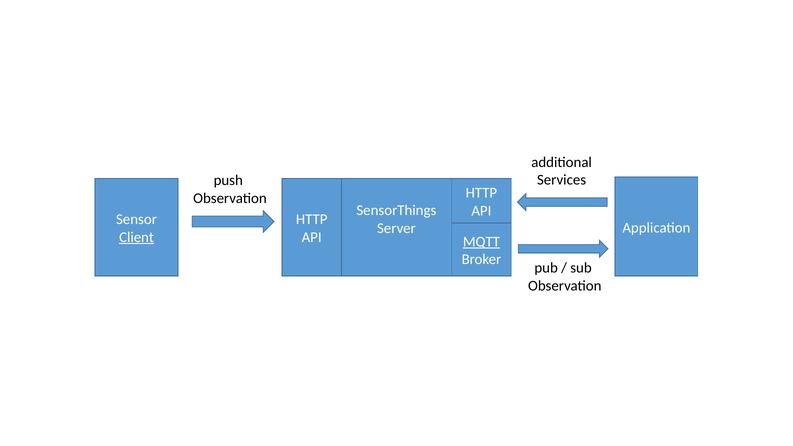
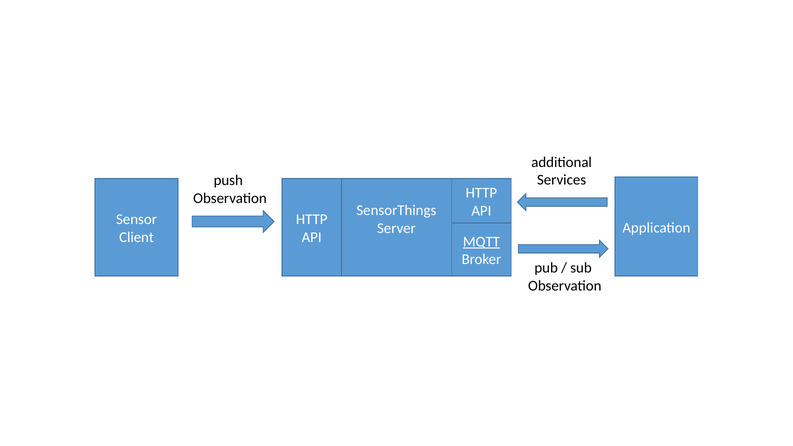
Client underline: present -> none
